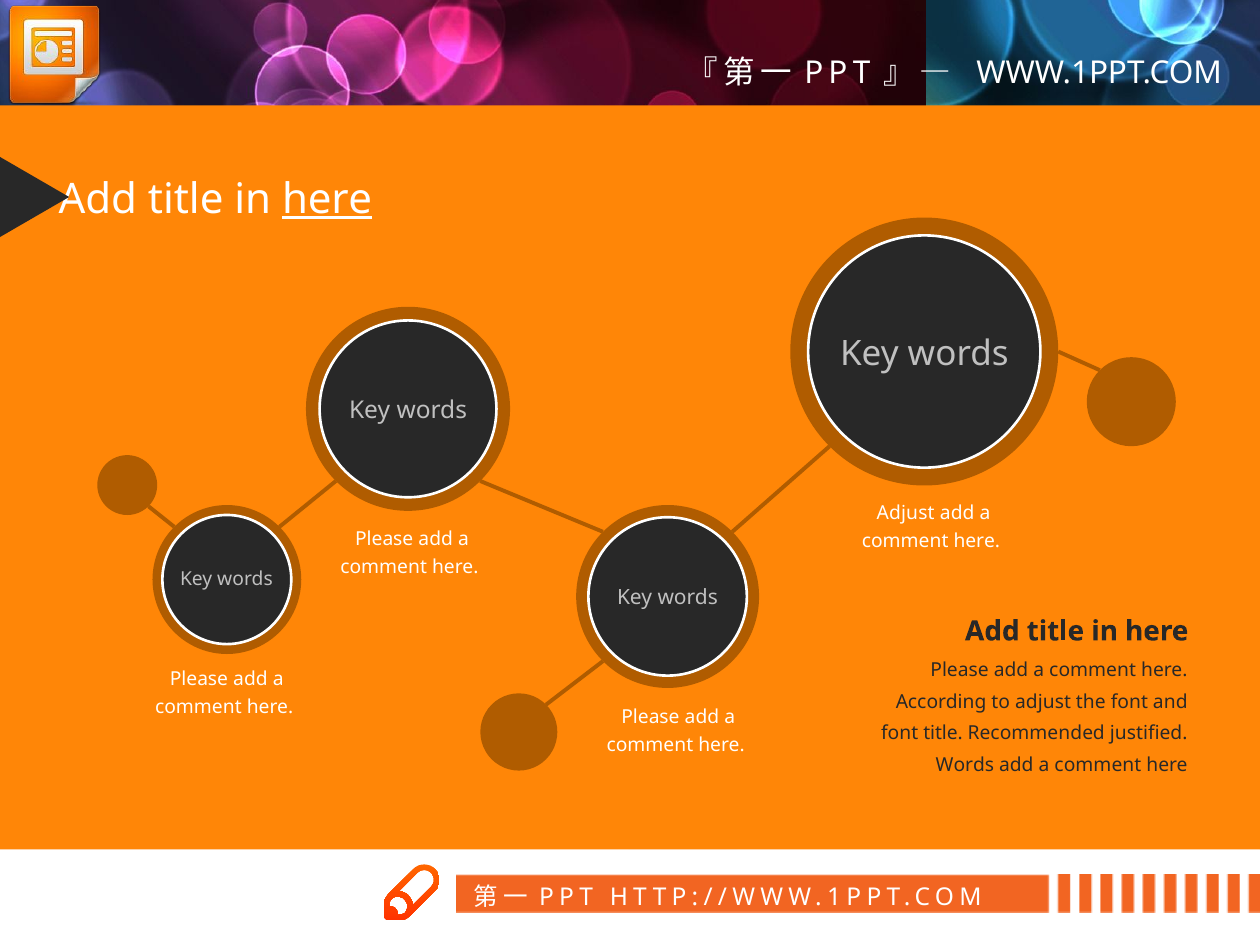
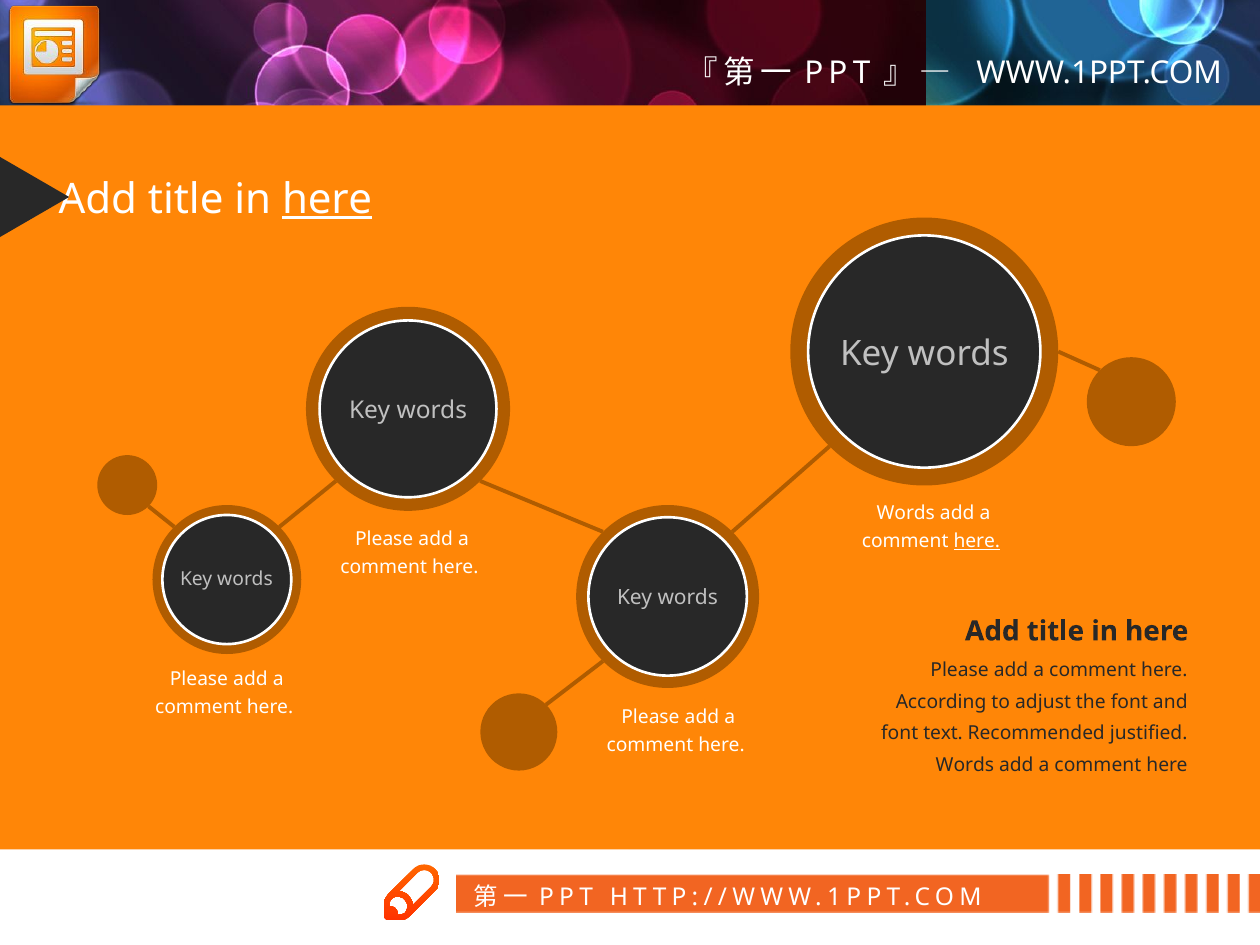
Adjust at (906, 513): Adjust -> Words
here at (977, 541) underline: none -> present
font title: title -> text
